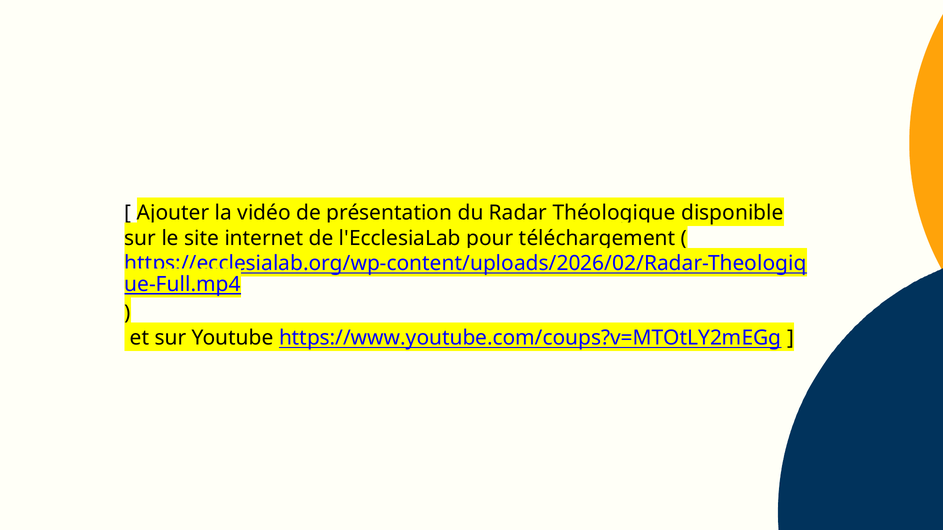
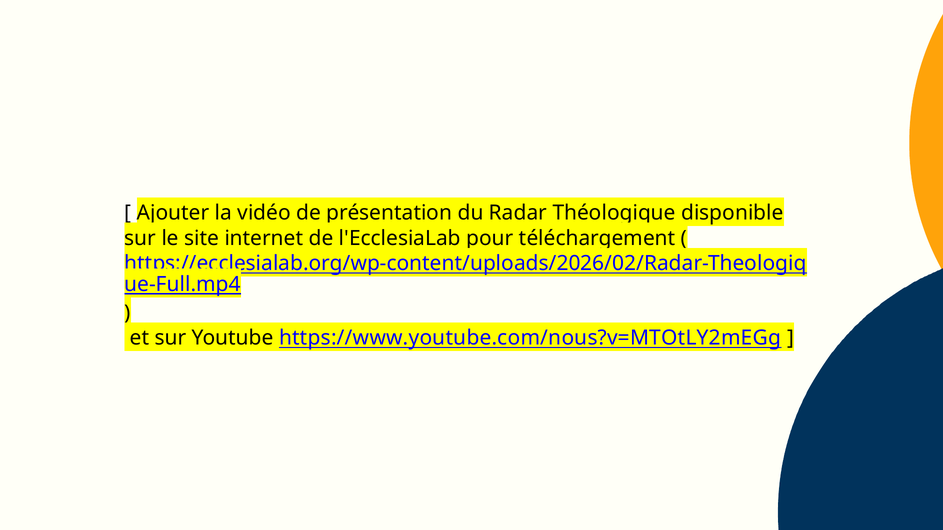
https://www.youtube.com/coups?v=MTOtLY2mEGg: https://www.youtube.com/coups?v=MTOtLY2mEGg -> https://www.youtube.com/nous?v=MTOtLY2mEGg
